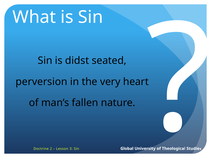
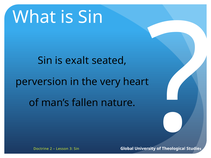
didst: didst -> exalt
